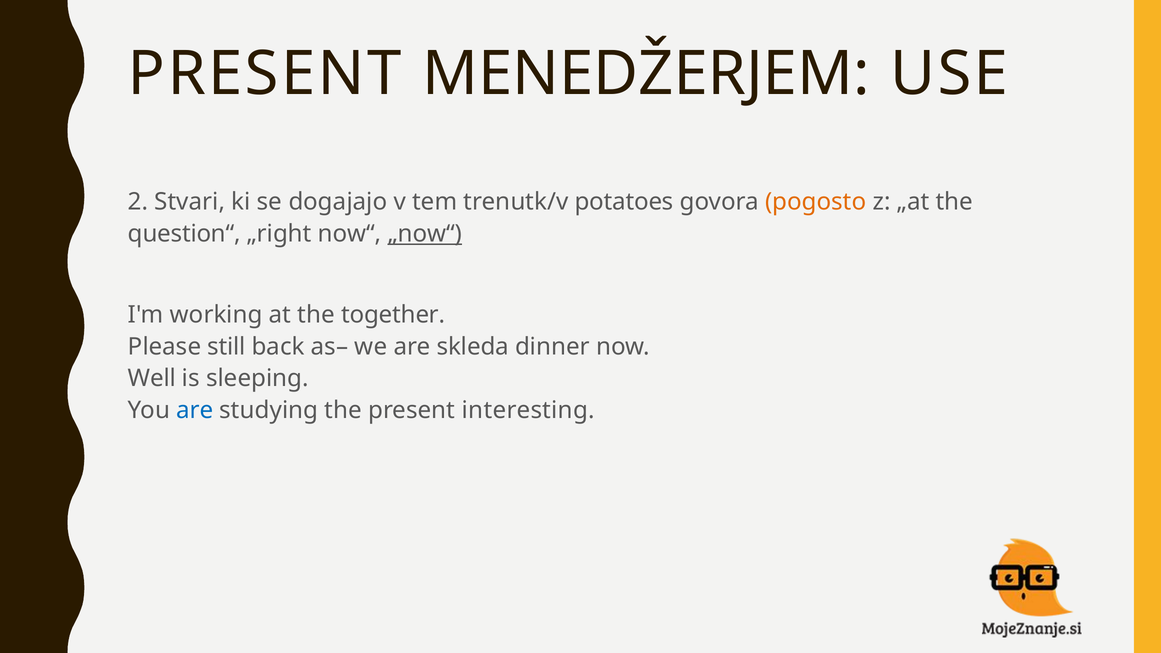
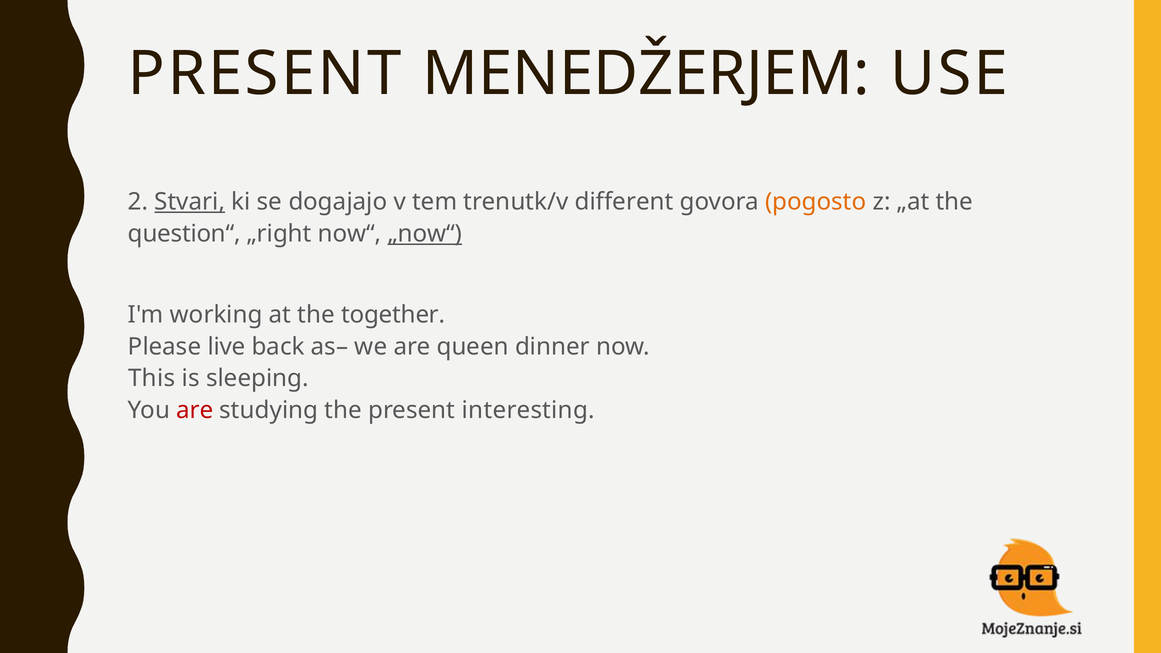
Stvari underline: none -> present
potatoes: potatoes -> different
still: still -> live
skleda: skleda -> queen
Well: Well -> This
are at (195, 410) colour: blue -> red
